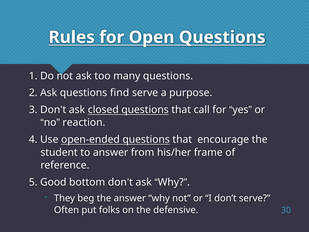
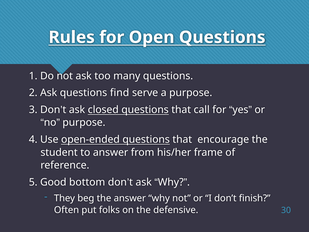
reaction at (84, 122): reaction -> purpose
don’t serve: serve -> finish
